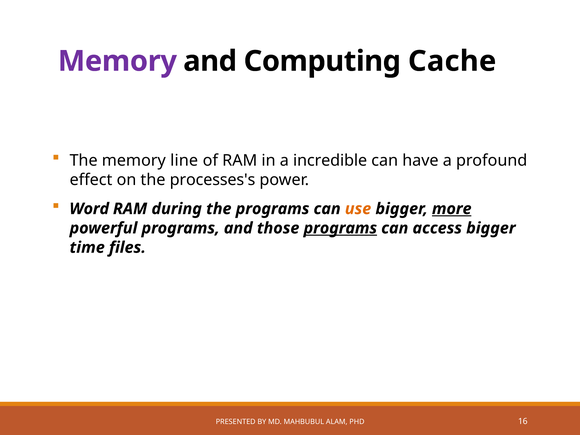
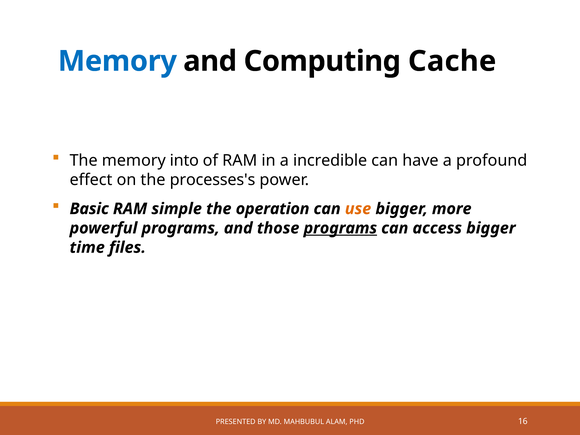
Memory at (117, 61) colour: purple -> blue
line: line -> into
Word: Word -> Basic
during: during -> simple
the programs: programs -> operation
more underline: present -> none
